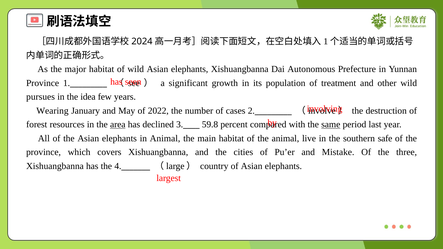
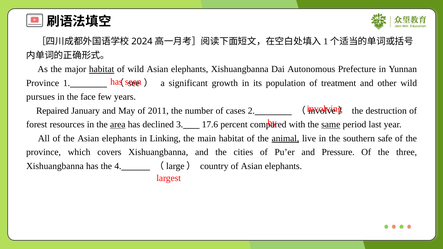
habitat at (102, 69) underline: none -> present
idea: idea -> face
Wearing: Wearing -> Repaired
2022: 2022 -> 2011
59.8: 59.8 -> 17.6
in Animal: Animal -> Linking
animal at (285, 139) underline: none -> present
Mistake: Mistake -> Pressure
